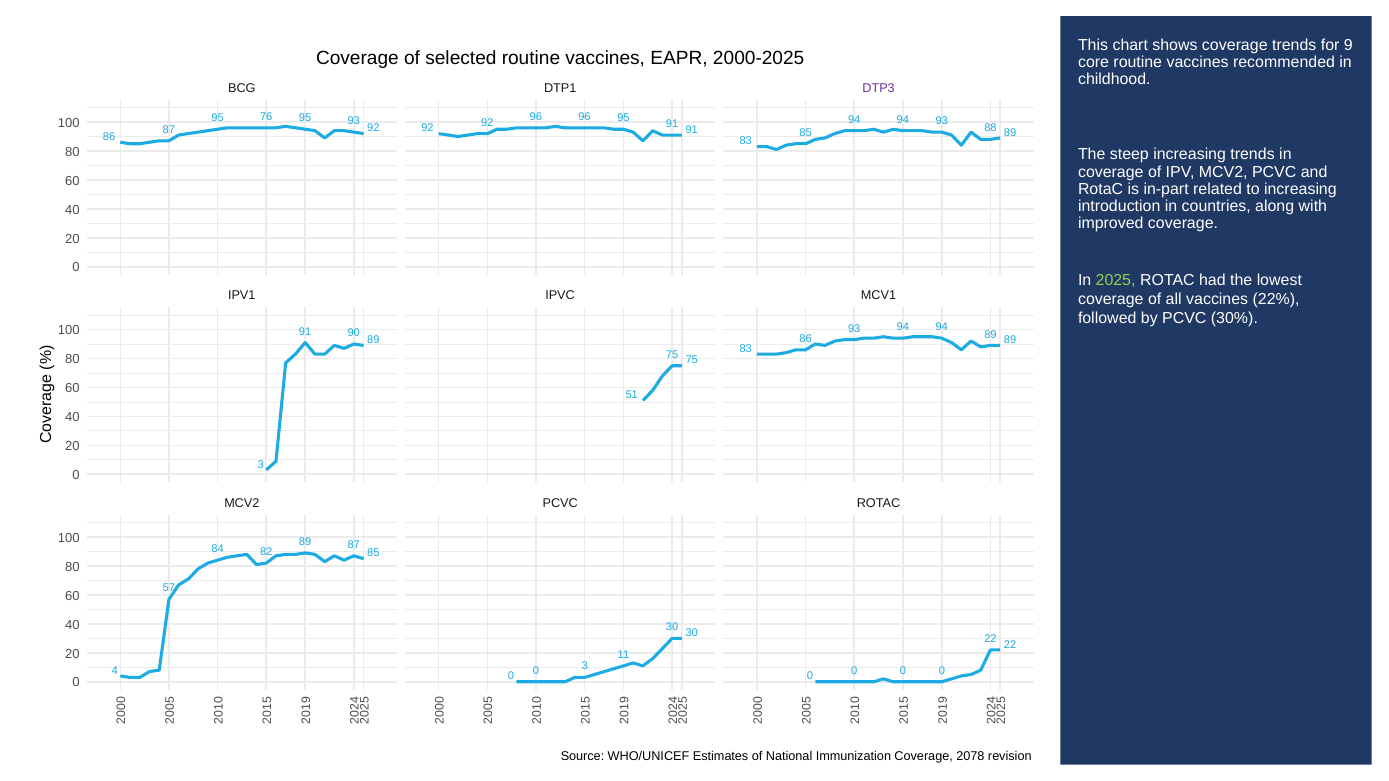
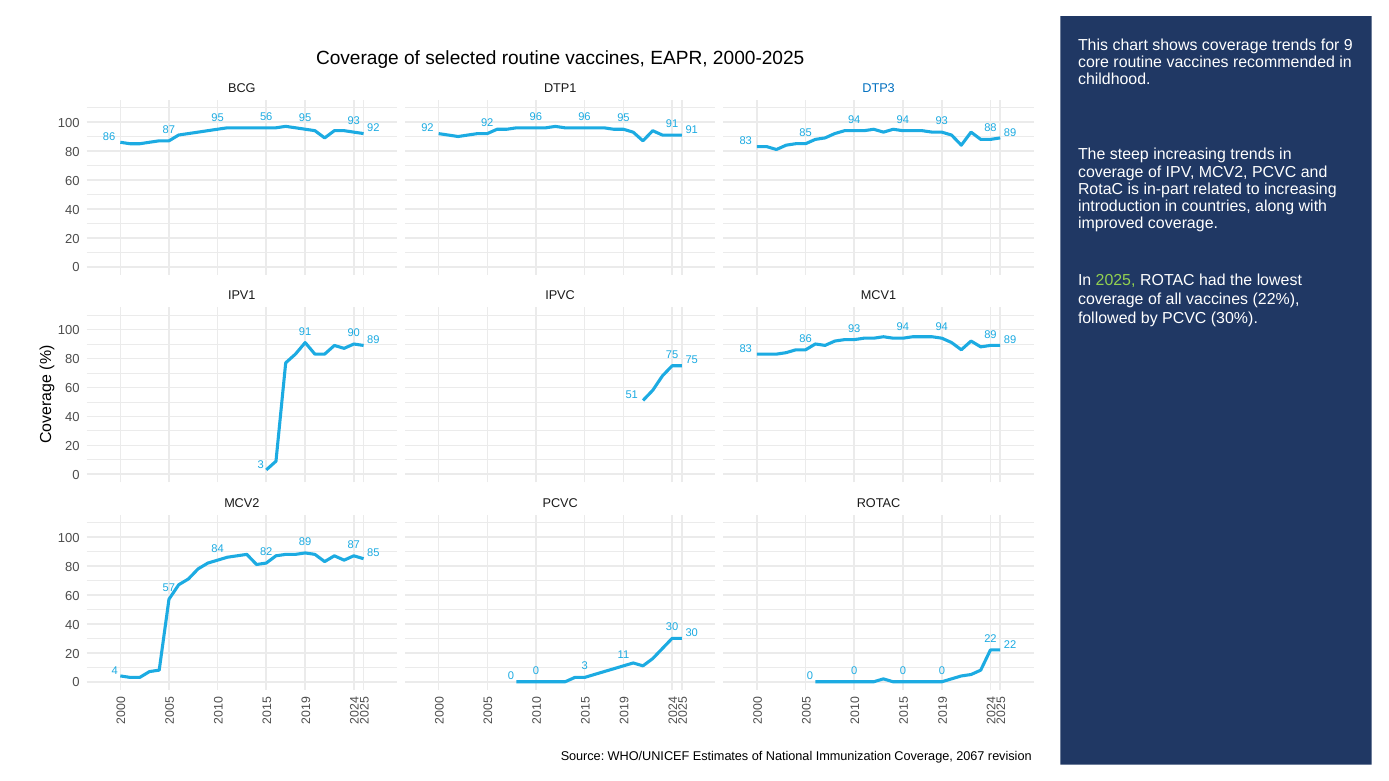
DTP3 colour: purple -> blue
76: 76 -> 56
2078: 2078 -> 2067
